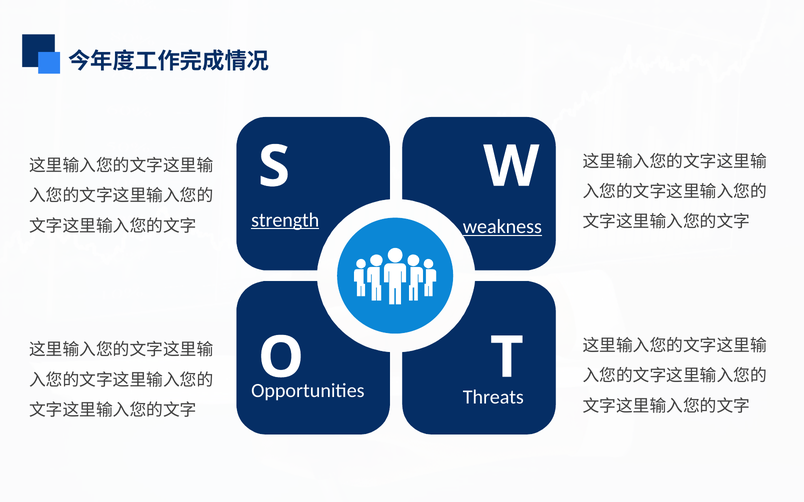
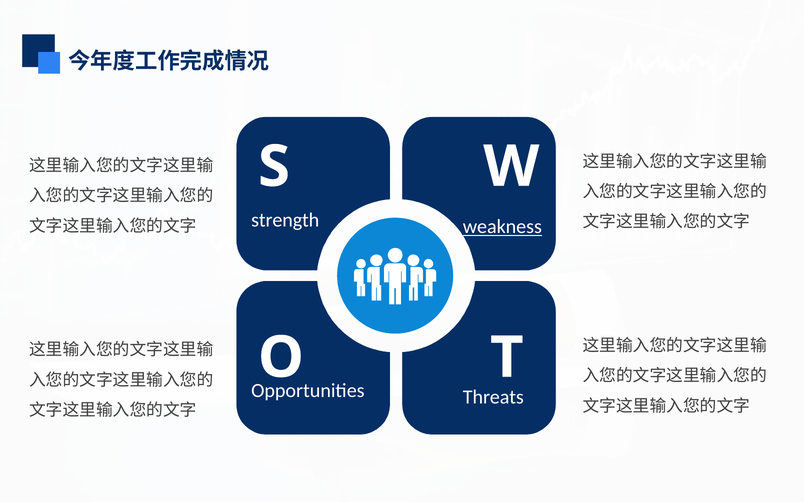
strength underline: present -> none
